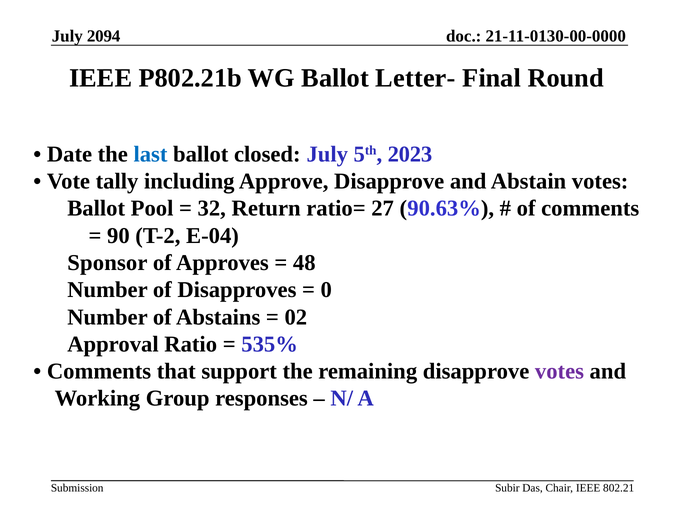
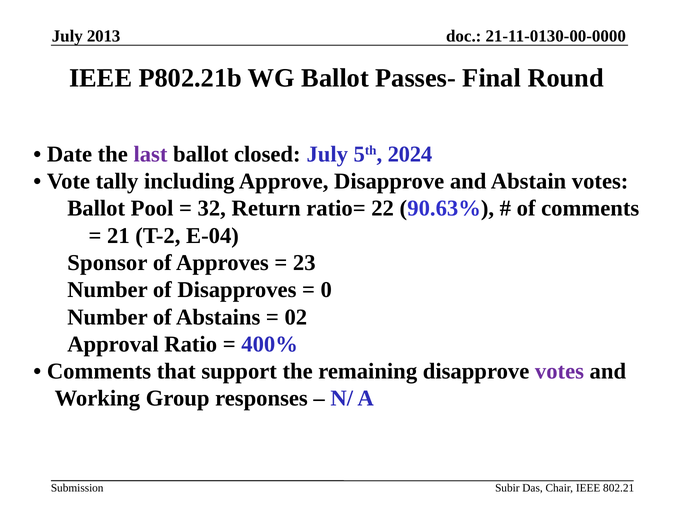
2094: 2094 -> 2013
Letter-: Letter- -> Passes-
last colour: blue -> purple
2023: 2023 -> 2024
27: 27 -> 22
90: 90 -> 21
48: 48 -> 23
535%: 535% -> 400%
